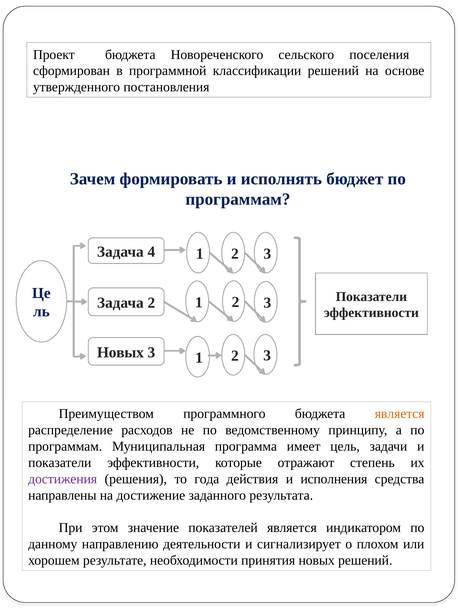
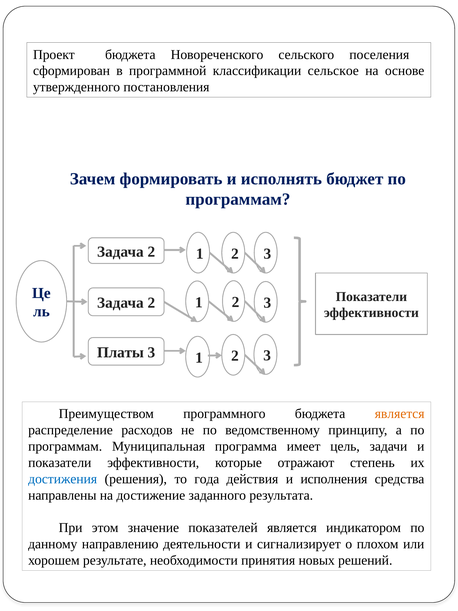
классификации решений: решений -> сельское
4 at (151, 252): 4 -> 2
Новых at (120, 352): Новых -> Платы
достижения colour: purple -> blue
